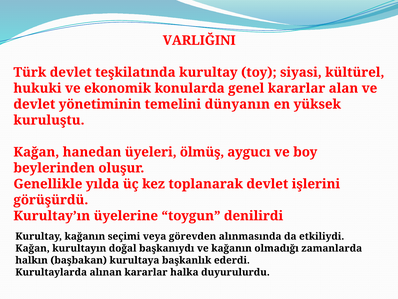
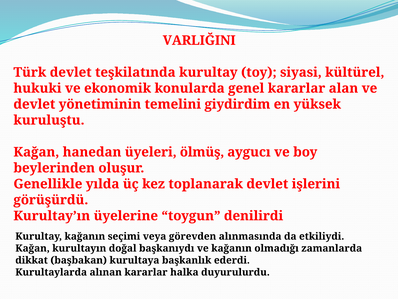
dünyanın: dünyanın -> giydirdim
halkın: halkın -> dikkat
